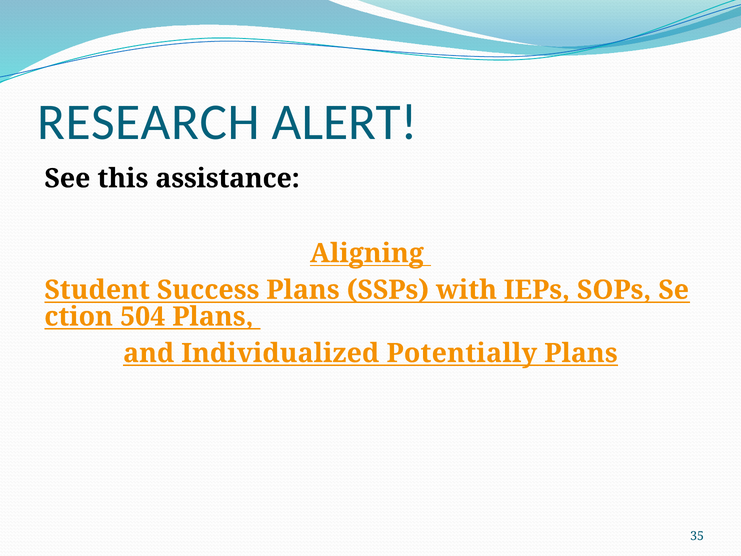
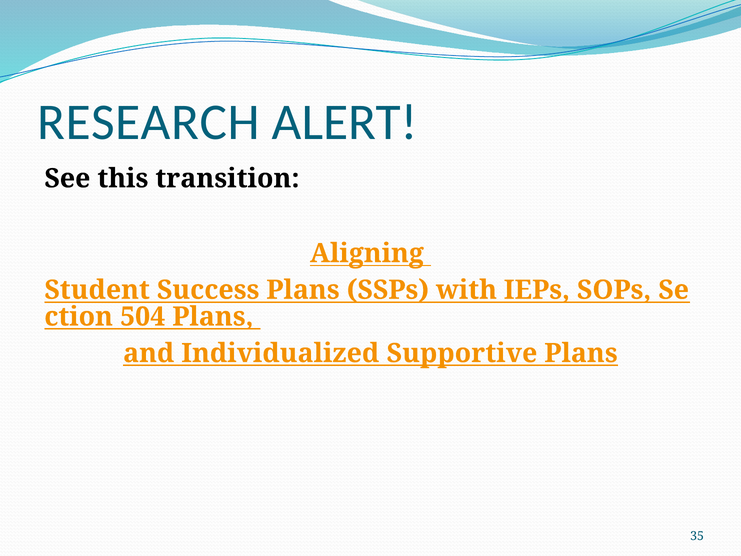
assistance: assistance -> transition
Potentially: Potentially -> Supportive
